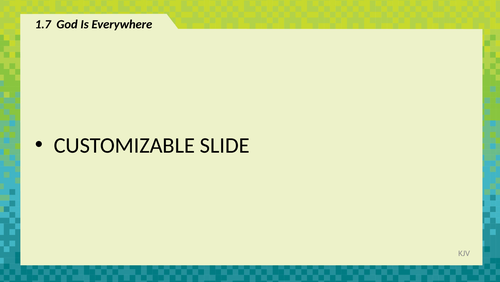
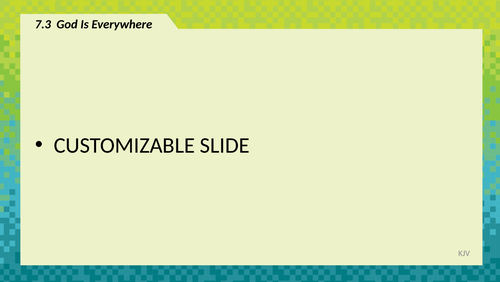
1.7: 1.7 -> 7.3
